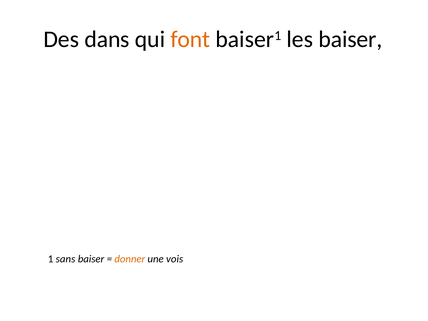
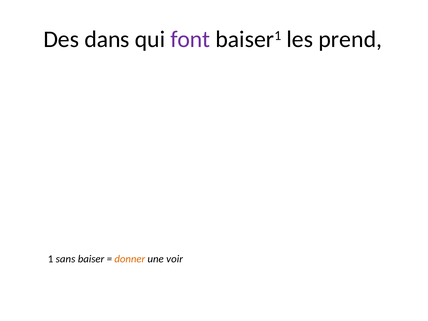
font colour: orange -> purple
les baiser: baiser -> prend
vois: vois -> voir
